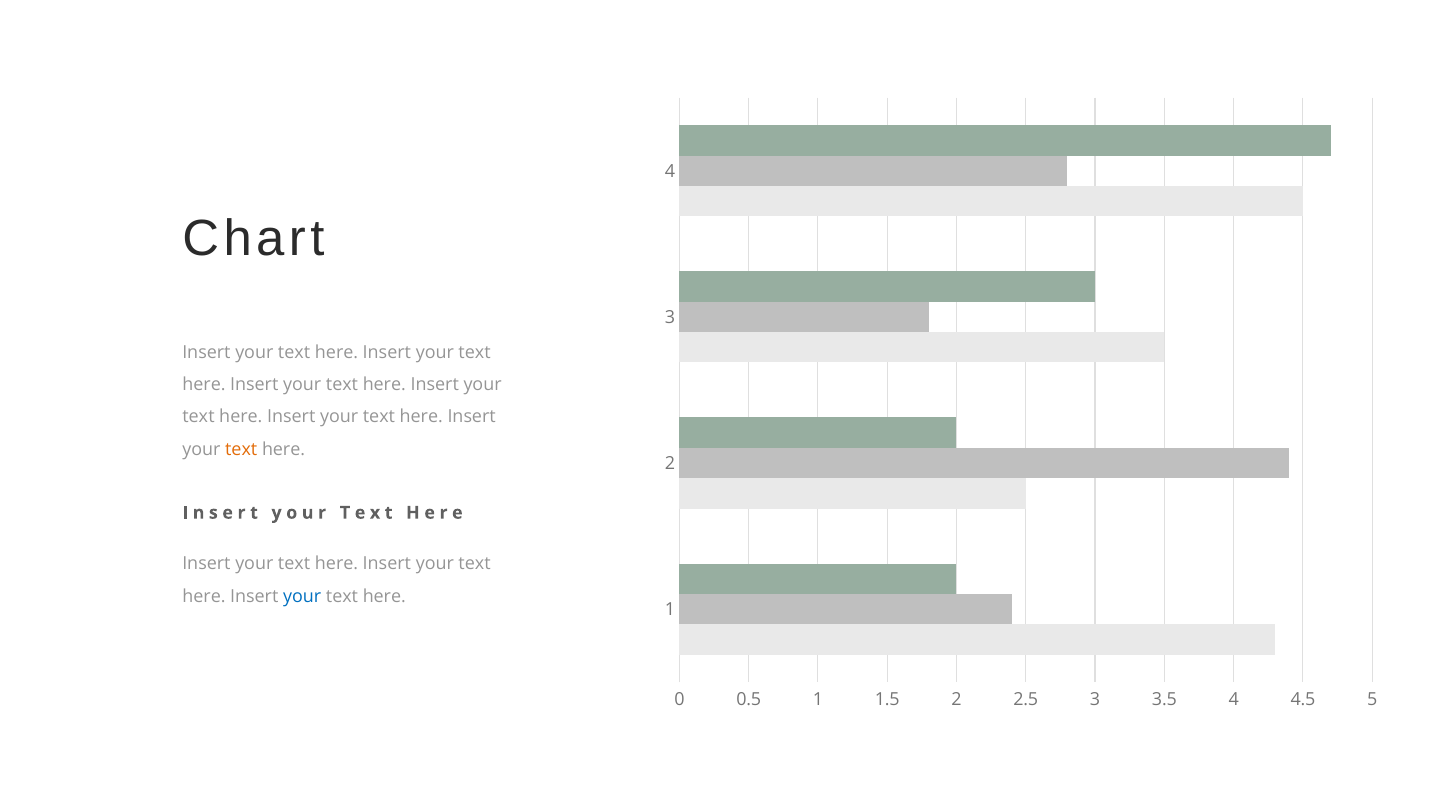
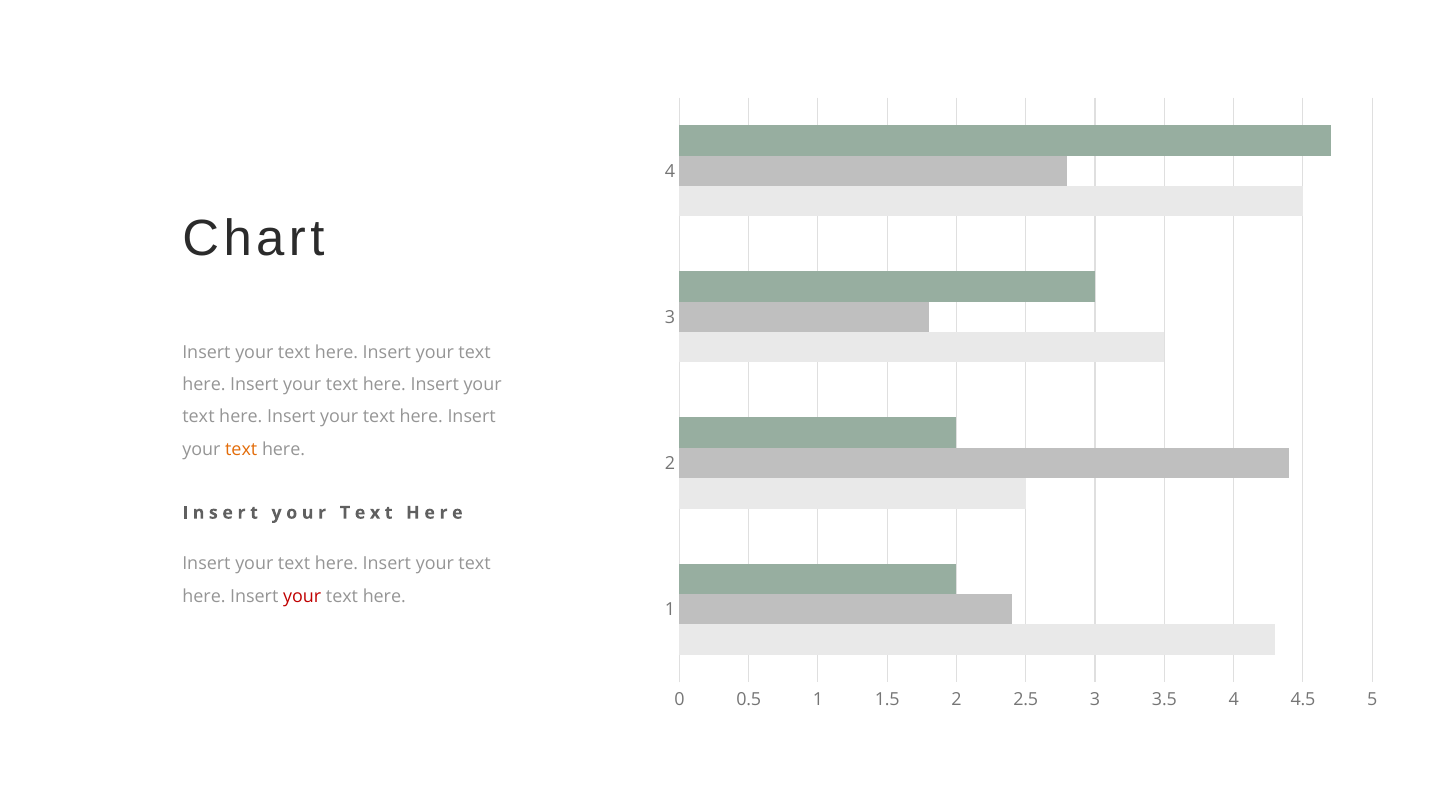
your at (302, 596) colour: blue -> red
